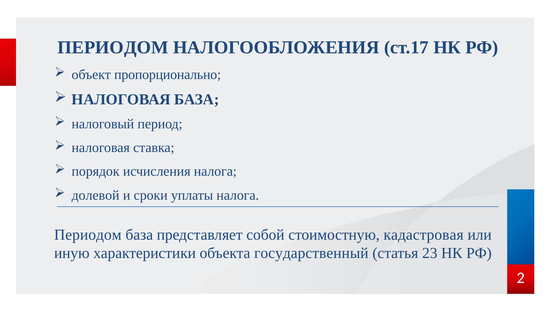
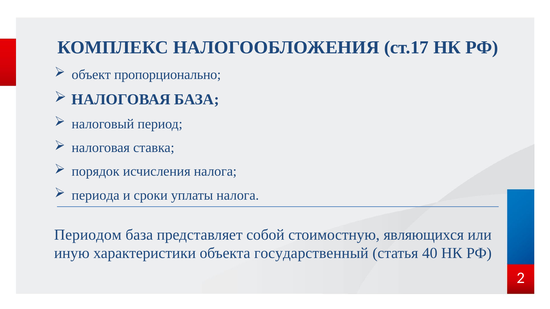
ПЕРИОДОМ at (113, 47): ПЕРИОДОМ -> КОМПЛЕКС
долевой: долевой -> периода
кадастровая: кадастровая -> являющихся
23: 23 -> 40
